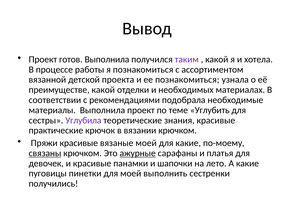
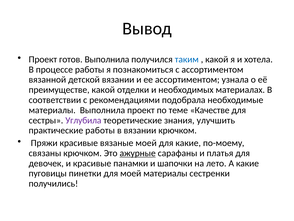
таким colour: purple -> blue
детской проекта: проекта -> вязании
ее познакомиться: познакомиться -> ассортиментом
Углубить: Углубить -> Качестве
знания красивые: красивые -> улучшить
практические крючок: крючок -> работы
связаны underline: present -> none
моей выполнить: выполнить -> материалы
